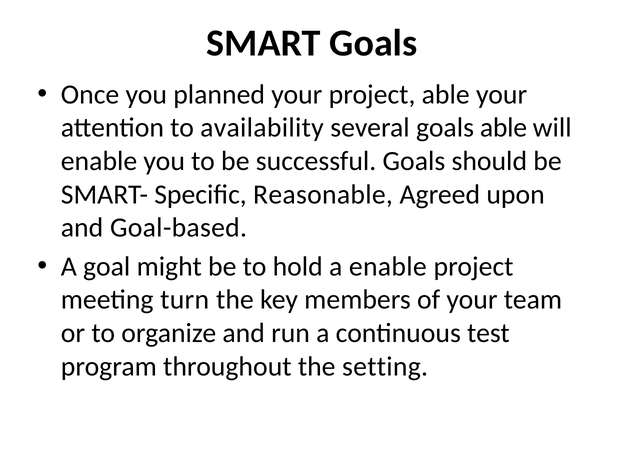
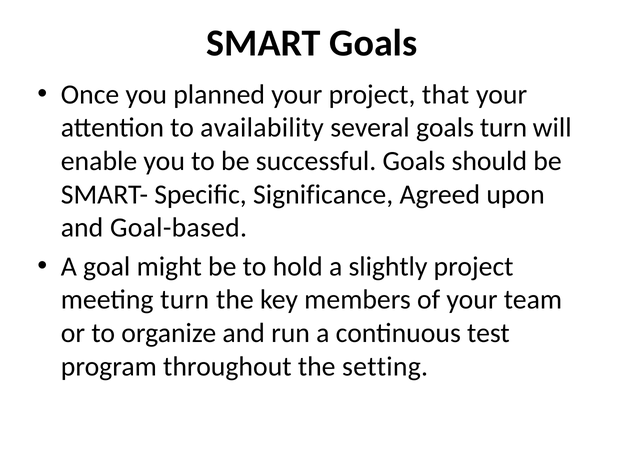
project able: able -> that
goals able: able -> turn
Reasonable: Reasonable -> Significance
a enable: enable -> slightly
